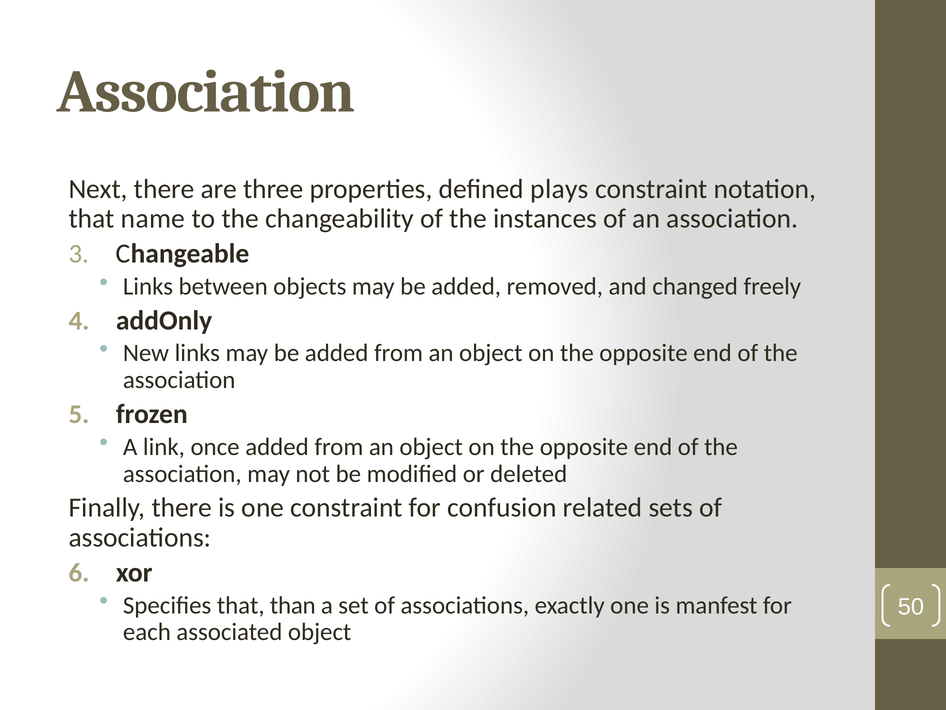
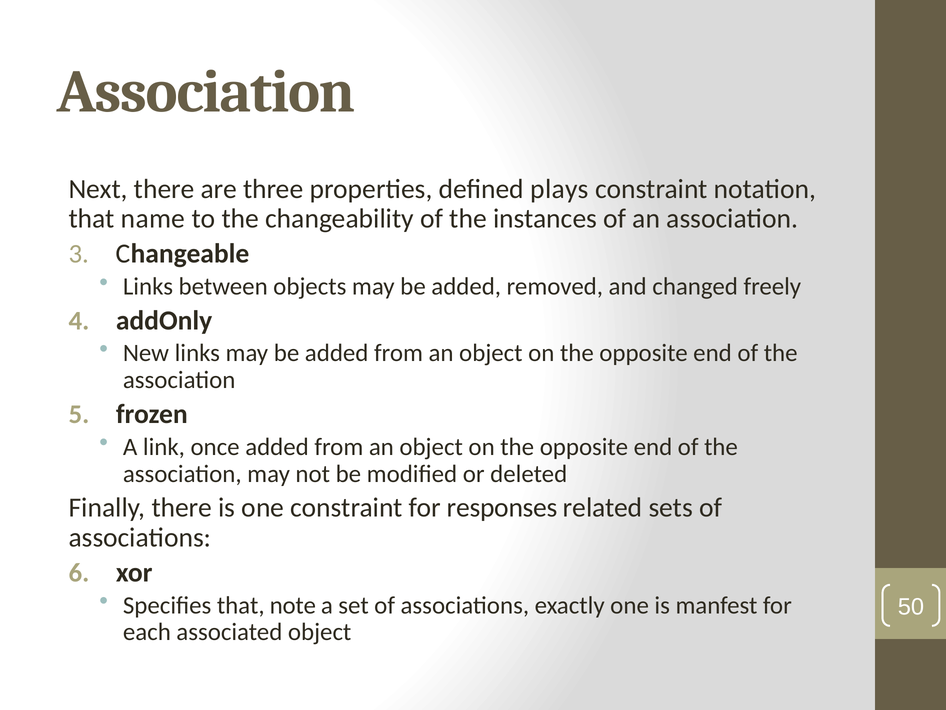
confusion: confusion -> responses
than: than -> note
